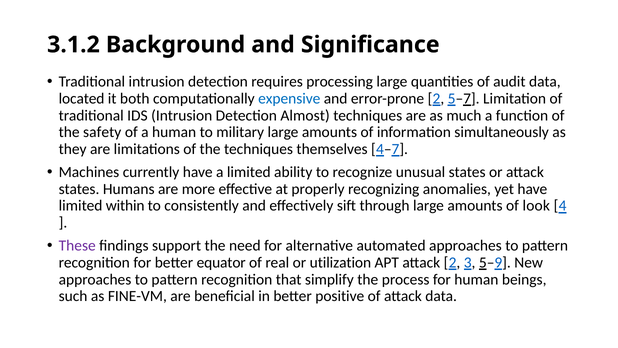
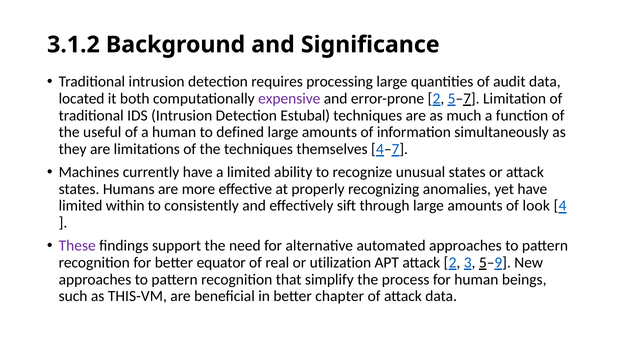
expensive colour: blue -> purple
Almost: Almost -> Estubal
safety: safety -> useful
military: military -> defined
FINE-VM: FINE-VM -> THIS-VM
positive: positive -> chapter
